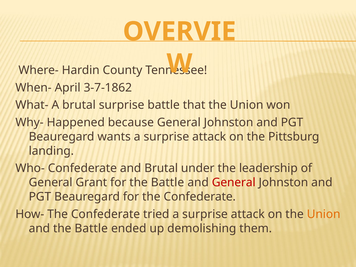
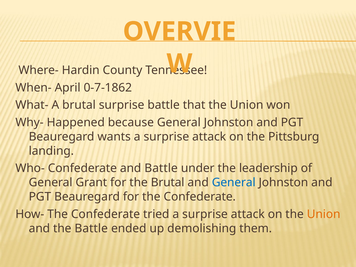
3-7-1862: 3-7-1862 -> 0-7-1862
and Brutal: Brutal -> Battle
for the Battle: Battle -> Brutal
General at (234, 183) colour: red -> blue
